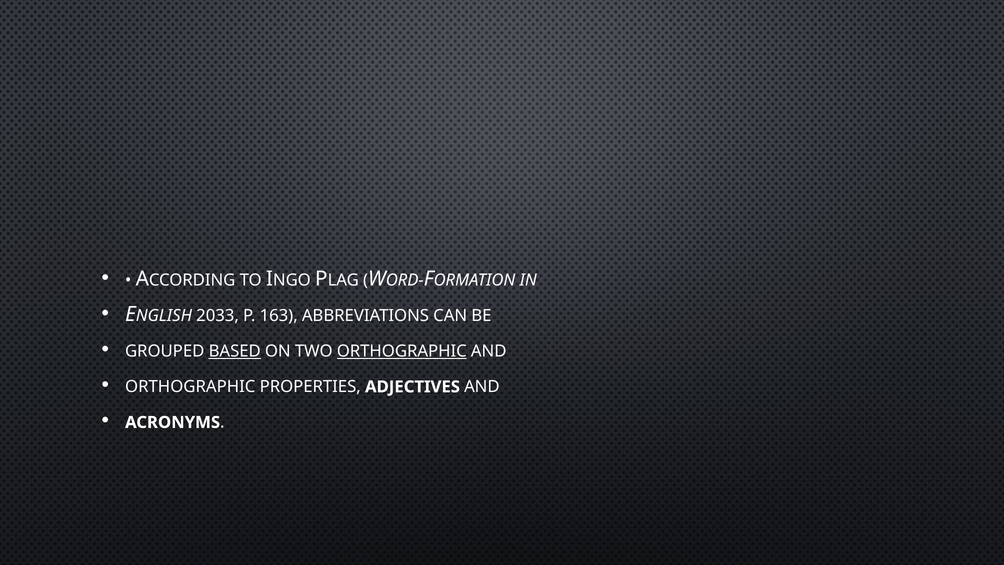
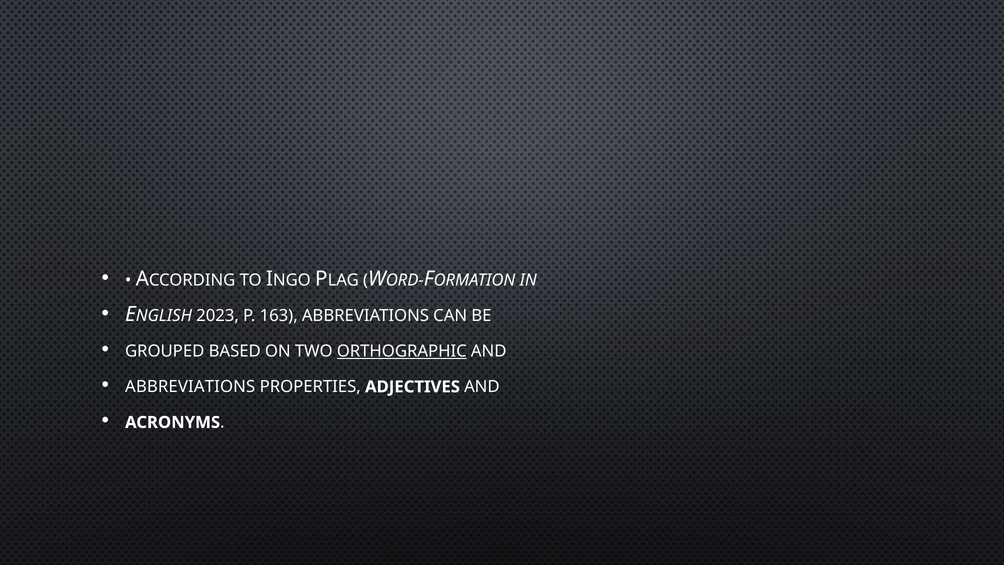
2033: 2033 -> 2023
BASED underline: present -> none
ORTHOGRAPHIC at (190, 387): ORTHOGRAPHIC -> ABBREVIATIONS
